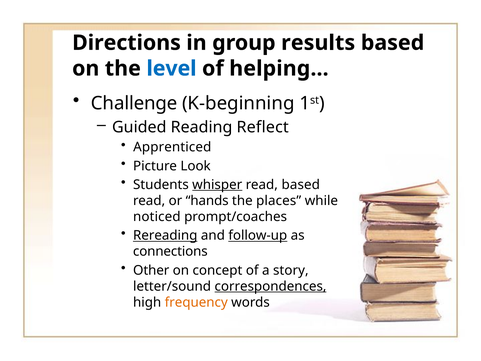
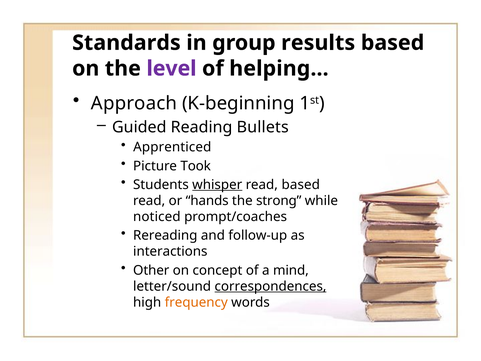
Directions: Directions -> Standards
level colour: blue -> purple
Challenge: Challenge -> Approach
Reflect: Reflect -> Bullets
Look: Look -> Took
places: places -> strong
Rereading underline: present -> none
follow-up underline: present -> none
connections: connections -> interactions
story: story -> mind
